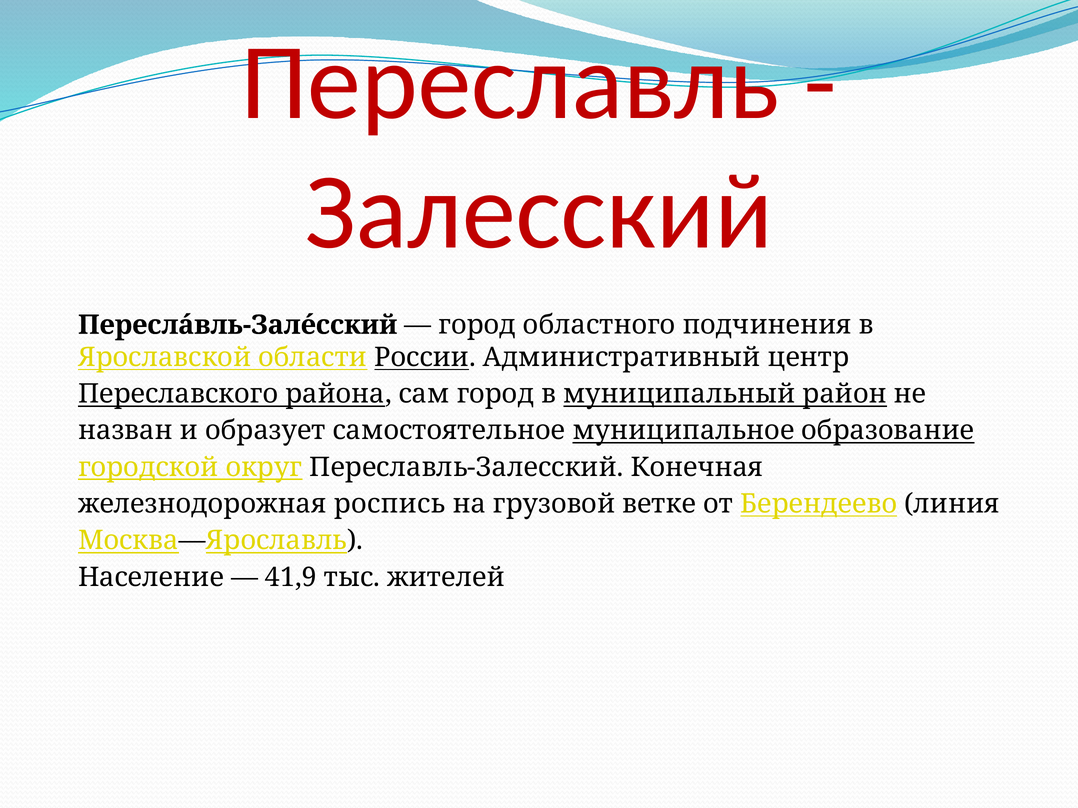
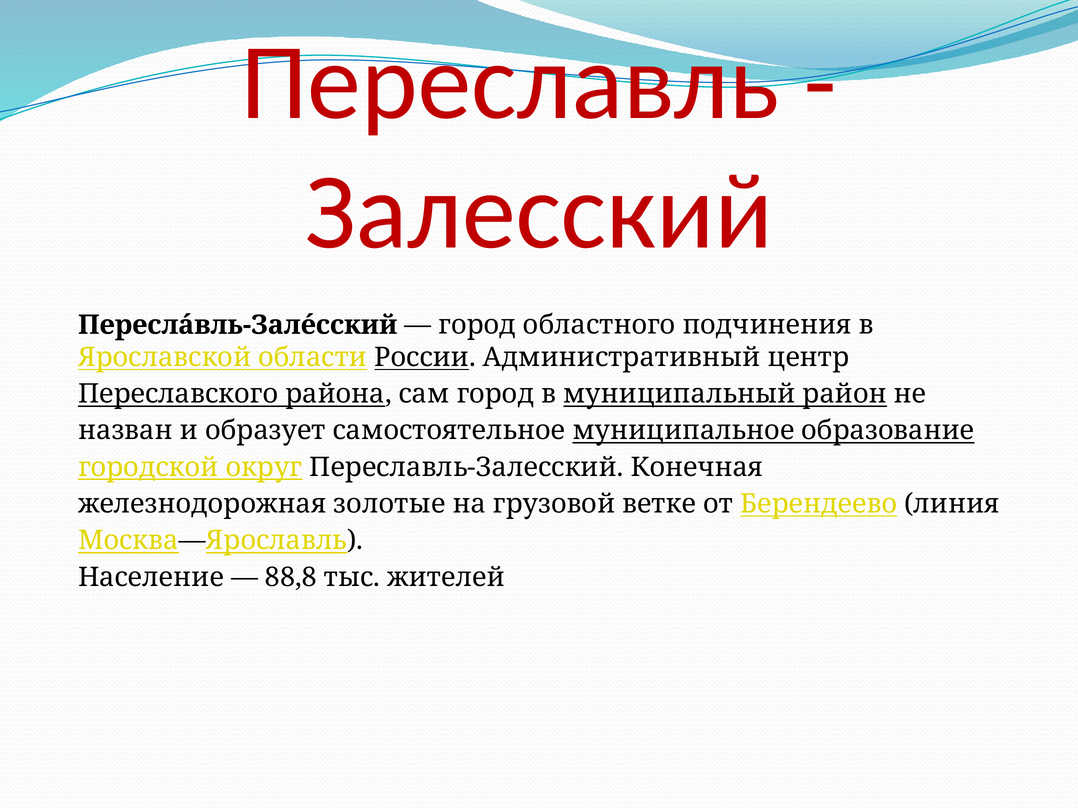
роспись: роспись -> золотые
41,9: 41,9 -> 88,8
